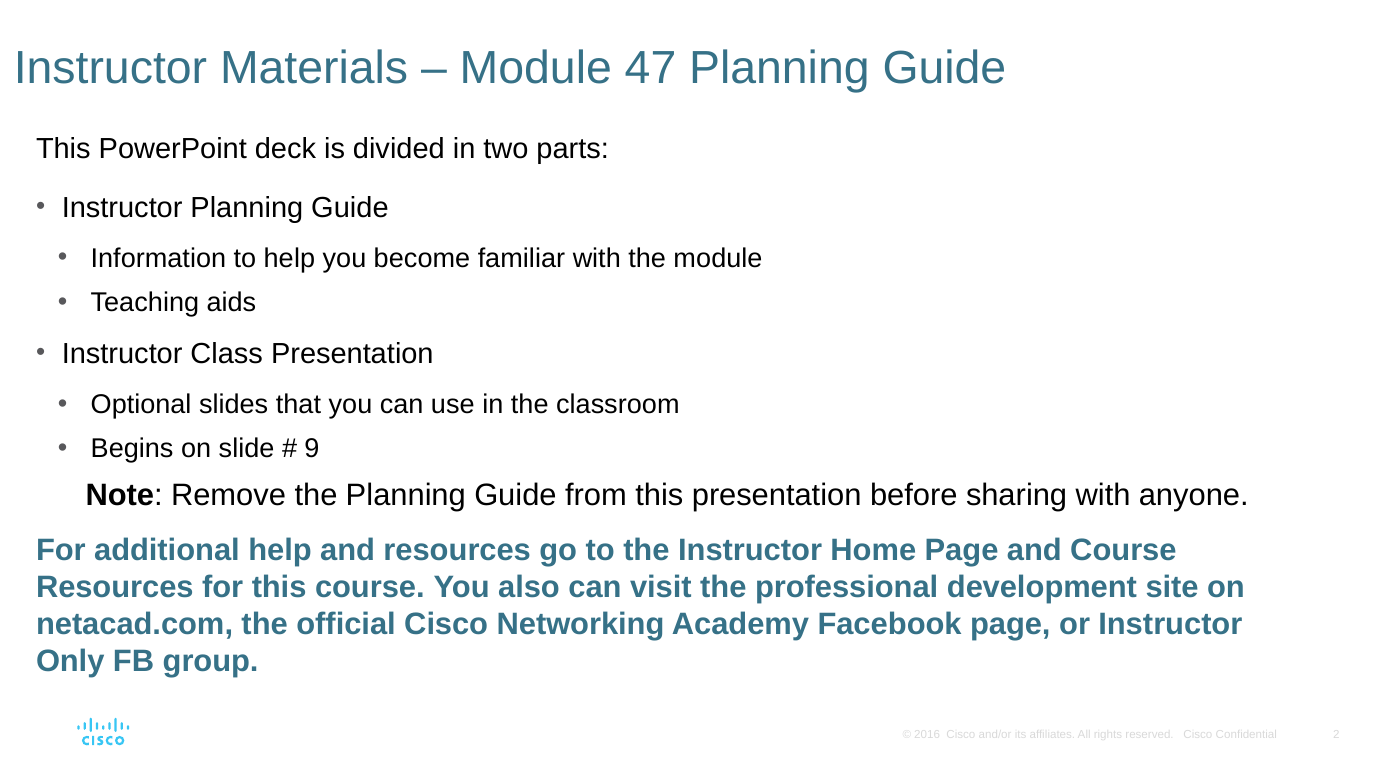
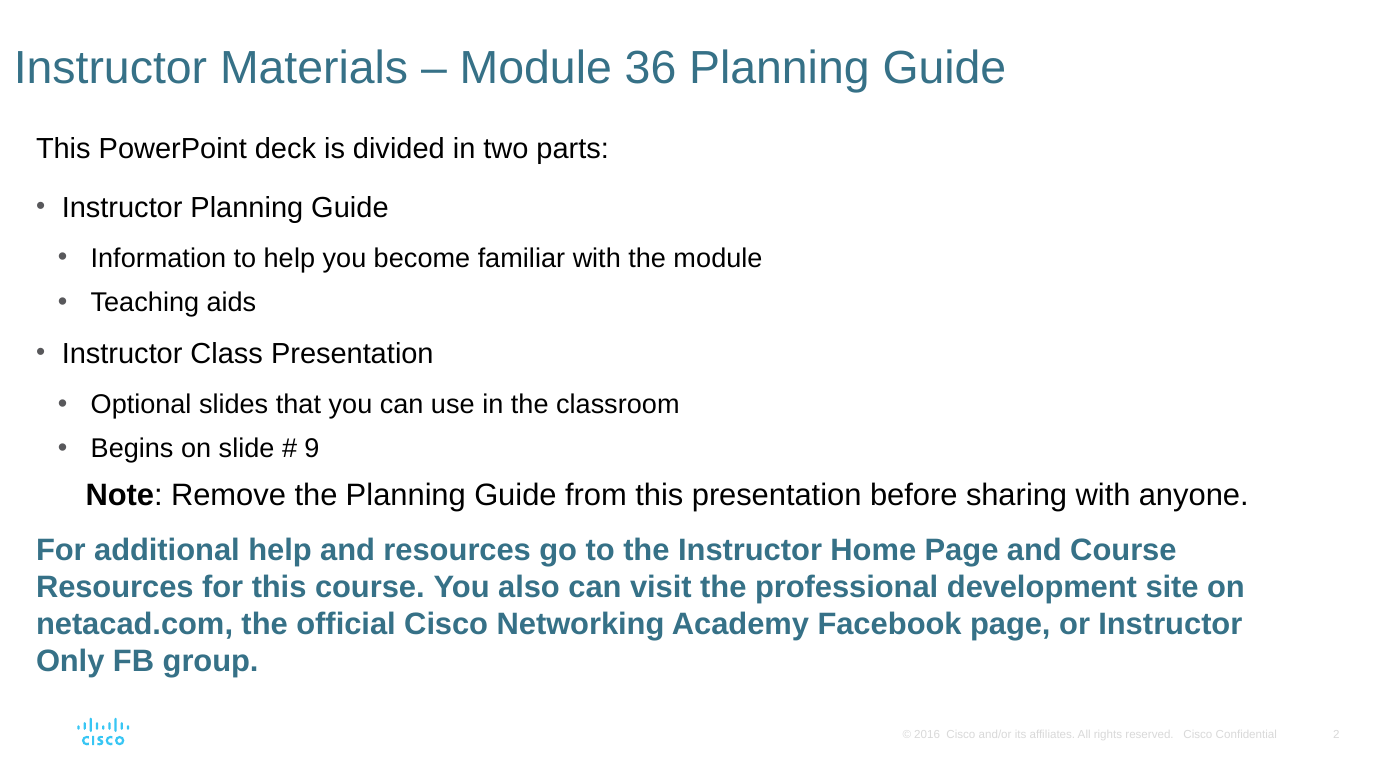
47: 47 -> 36
